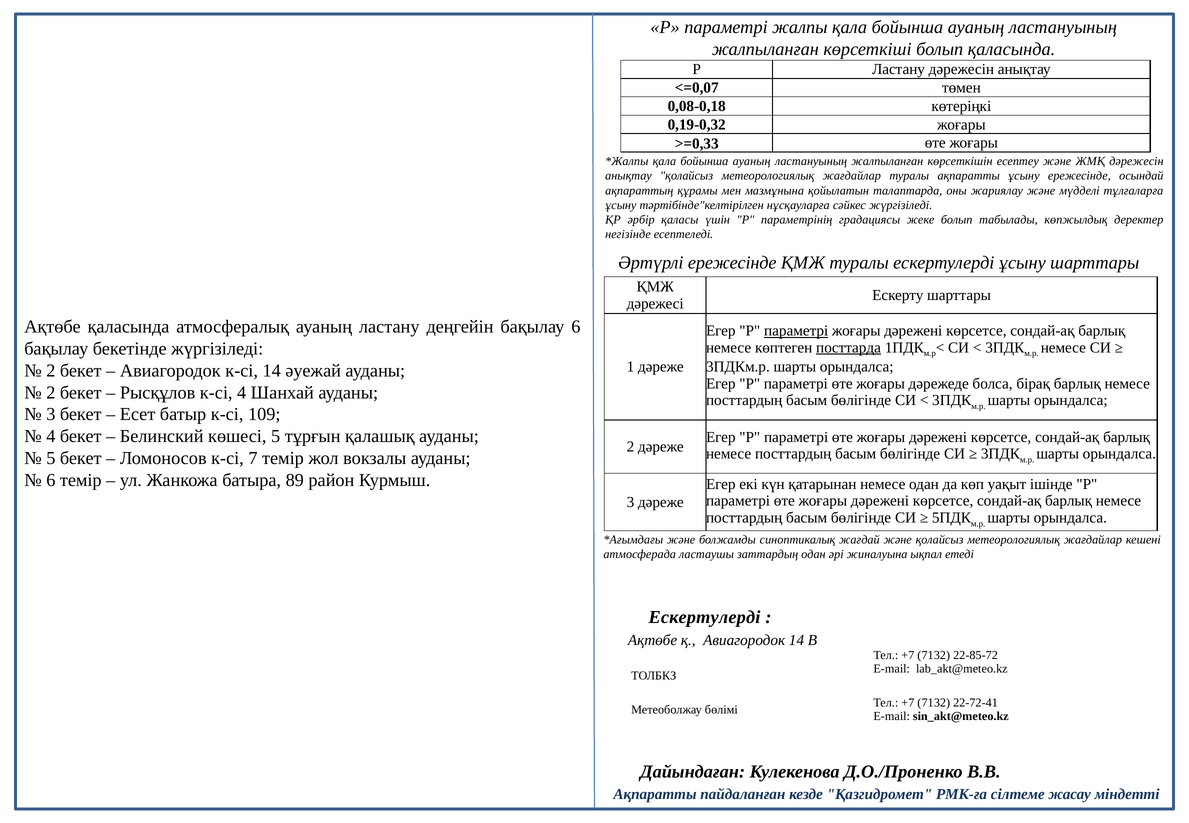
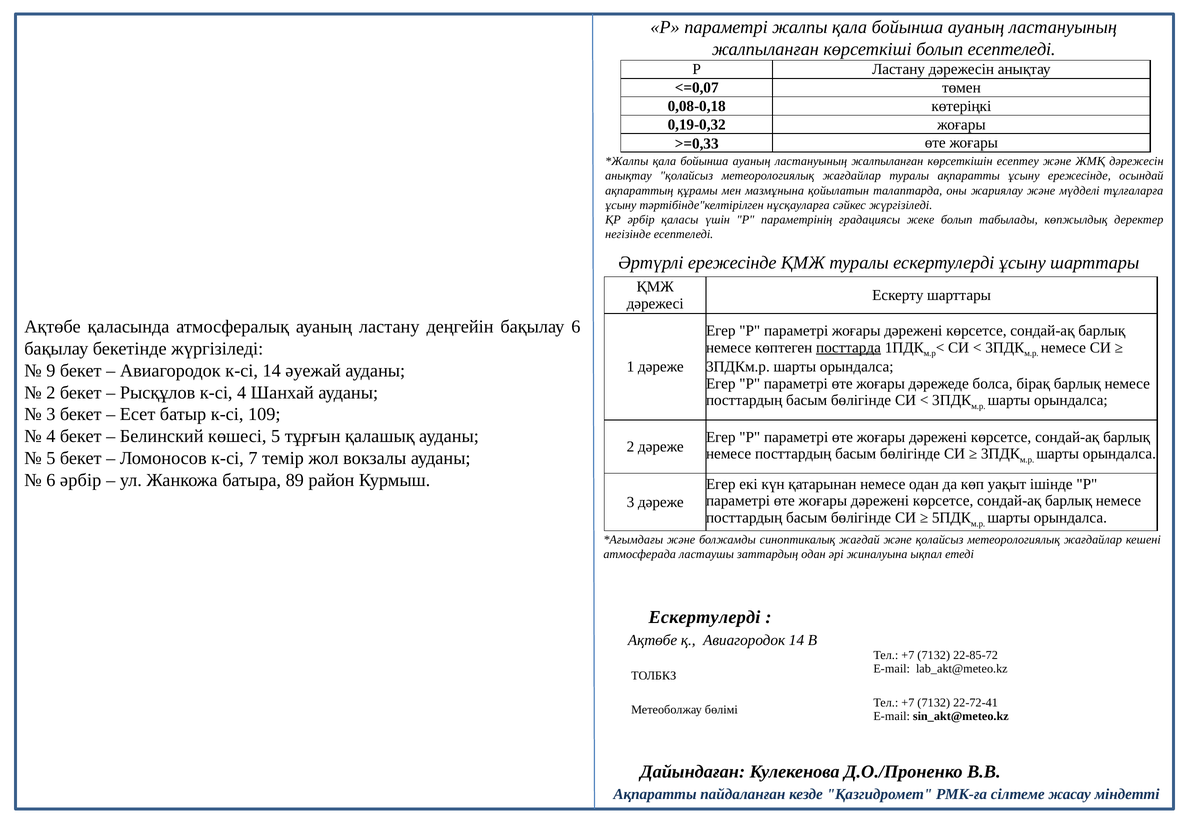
болып қаласында: қаласында -> есептеледі
параметрі at (796, 331) underline: present -> none
2 at (51, 371): 2 -> 9
6 темір: темір -> әрбір
